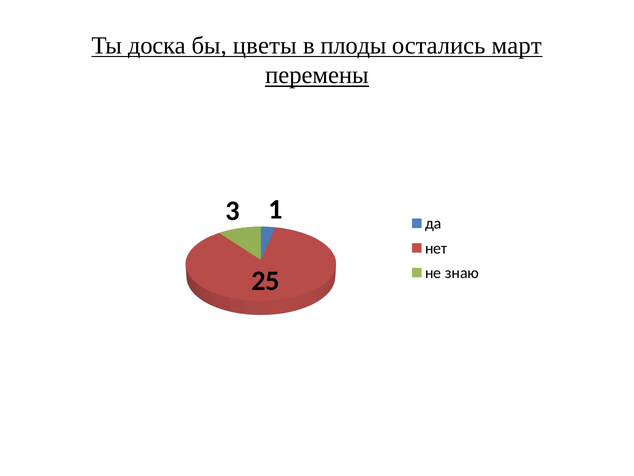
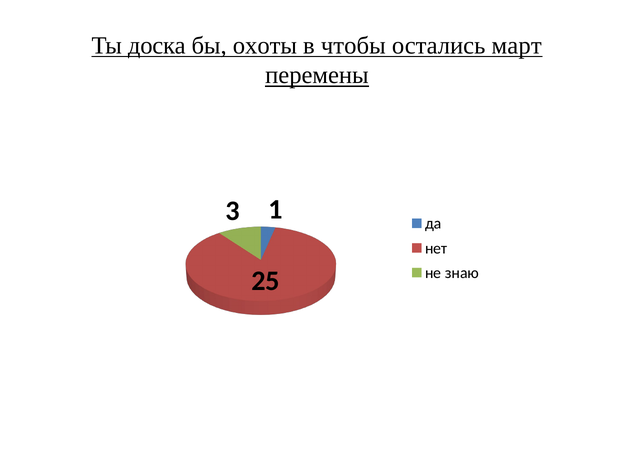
цветы: цветы -> охоты
плоды: плоды -> чтобы
